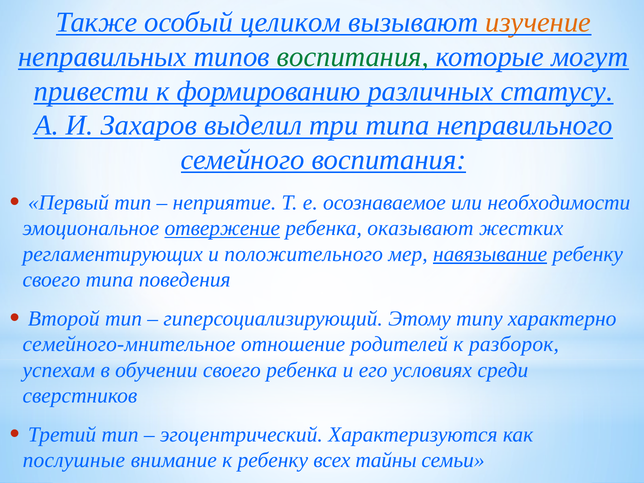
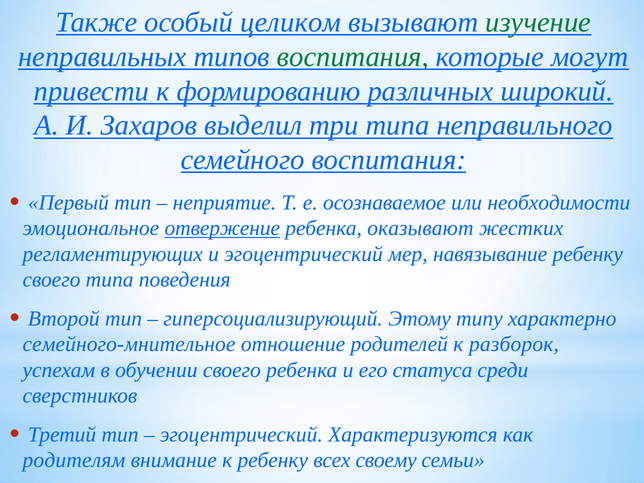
изучение colour: orange -> green
статусу: статусу -> широкий
и положительного: положительного -> эгоцентрический
навязывание underline: present -> none
условиях: условиях -> статуса
послушные: послушные -> родителям
тайны: тайны -> своему
